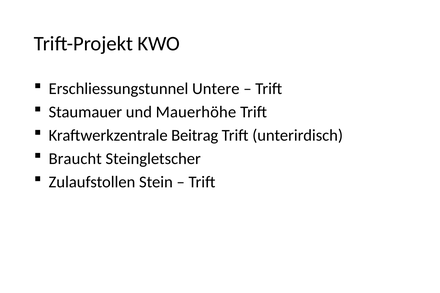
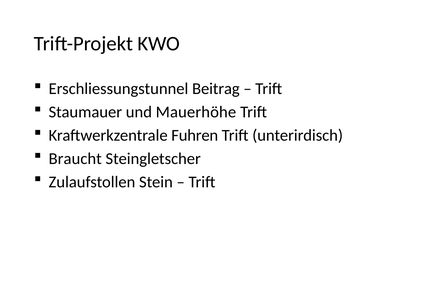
Untere: Untere -> Beitrag
Beitrag: Beitrag -> Fuhren
